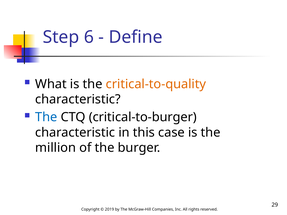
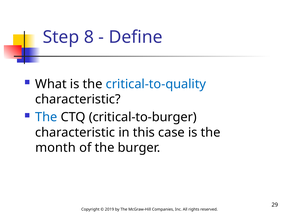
6: 6 -> 8
critical-to-quality colour: orange -> blue
million: million -> month
